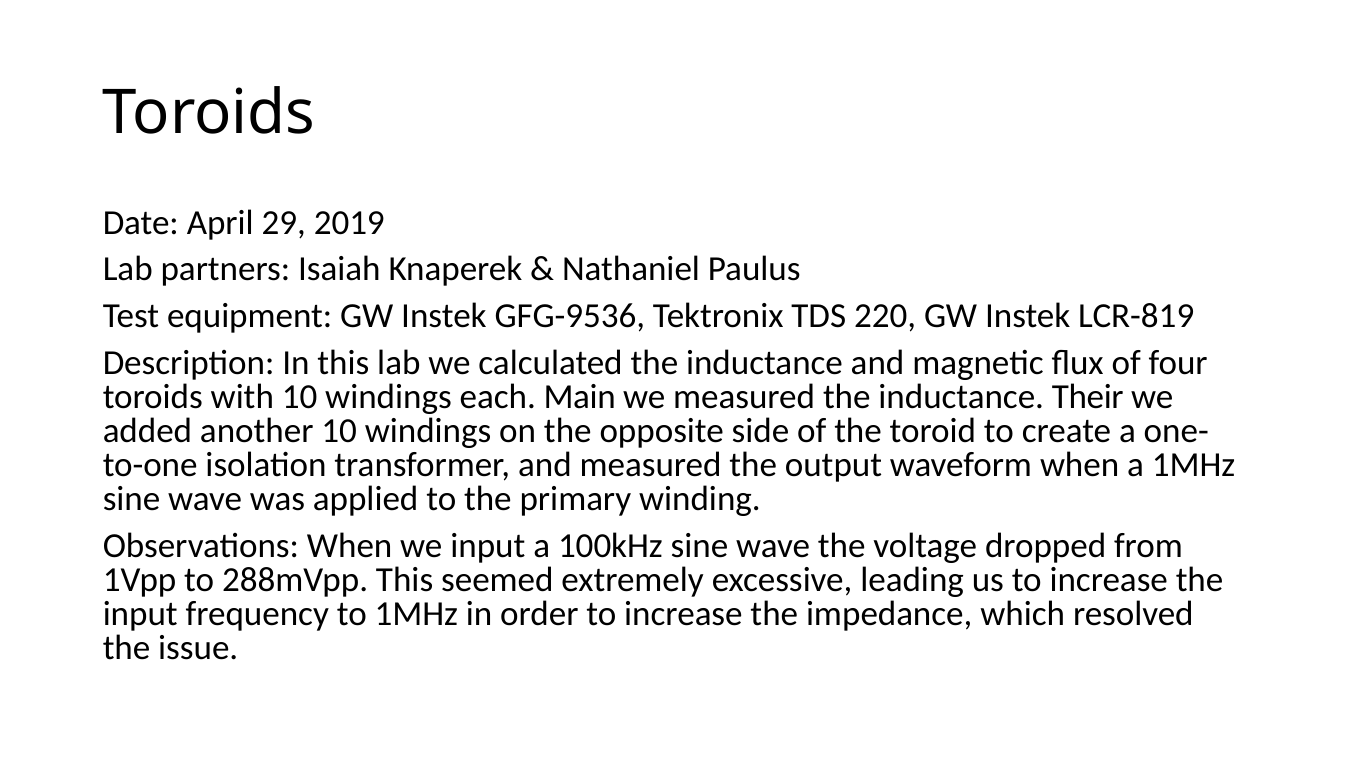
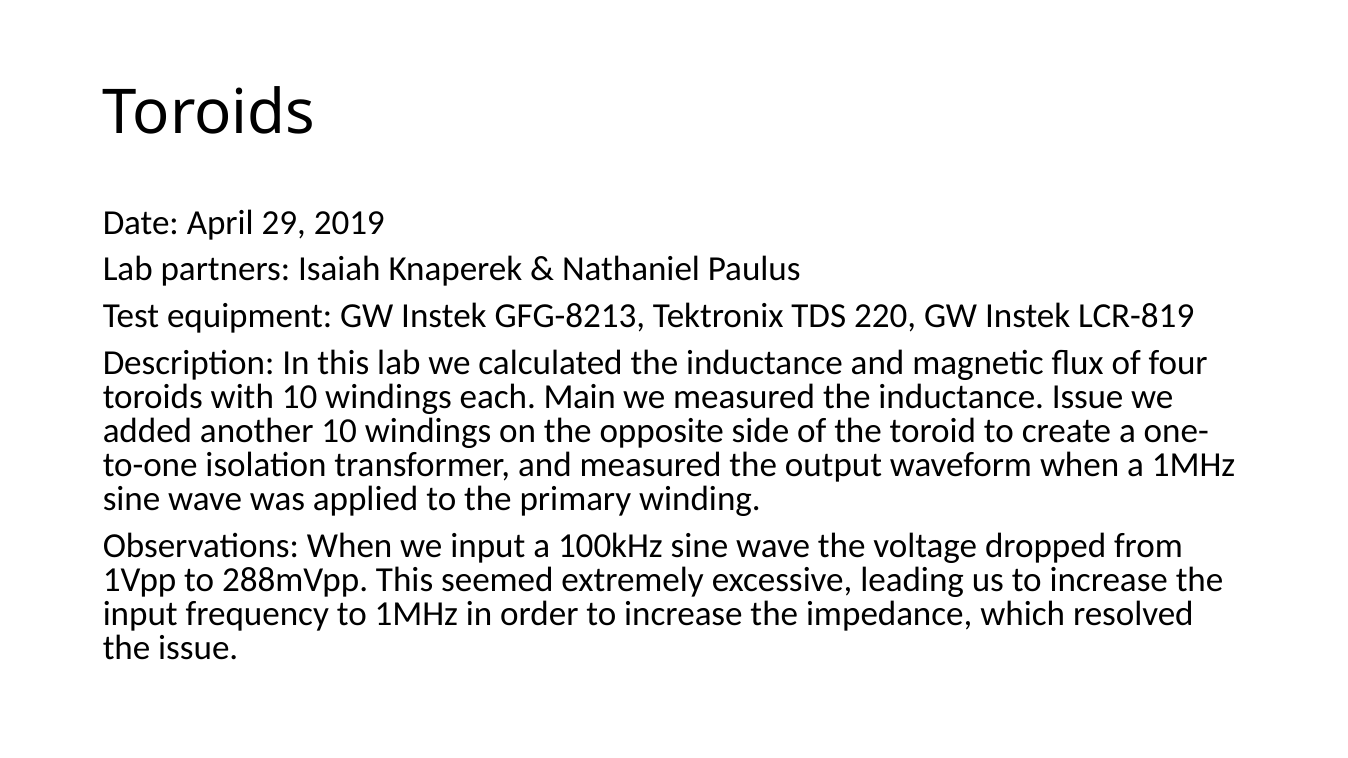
GFG-9536: GFG-9536 -> GFG-8213
inductance Their: Their -> Issue
